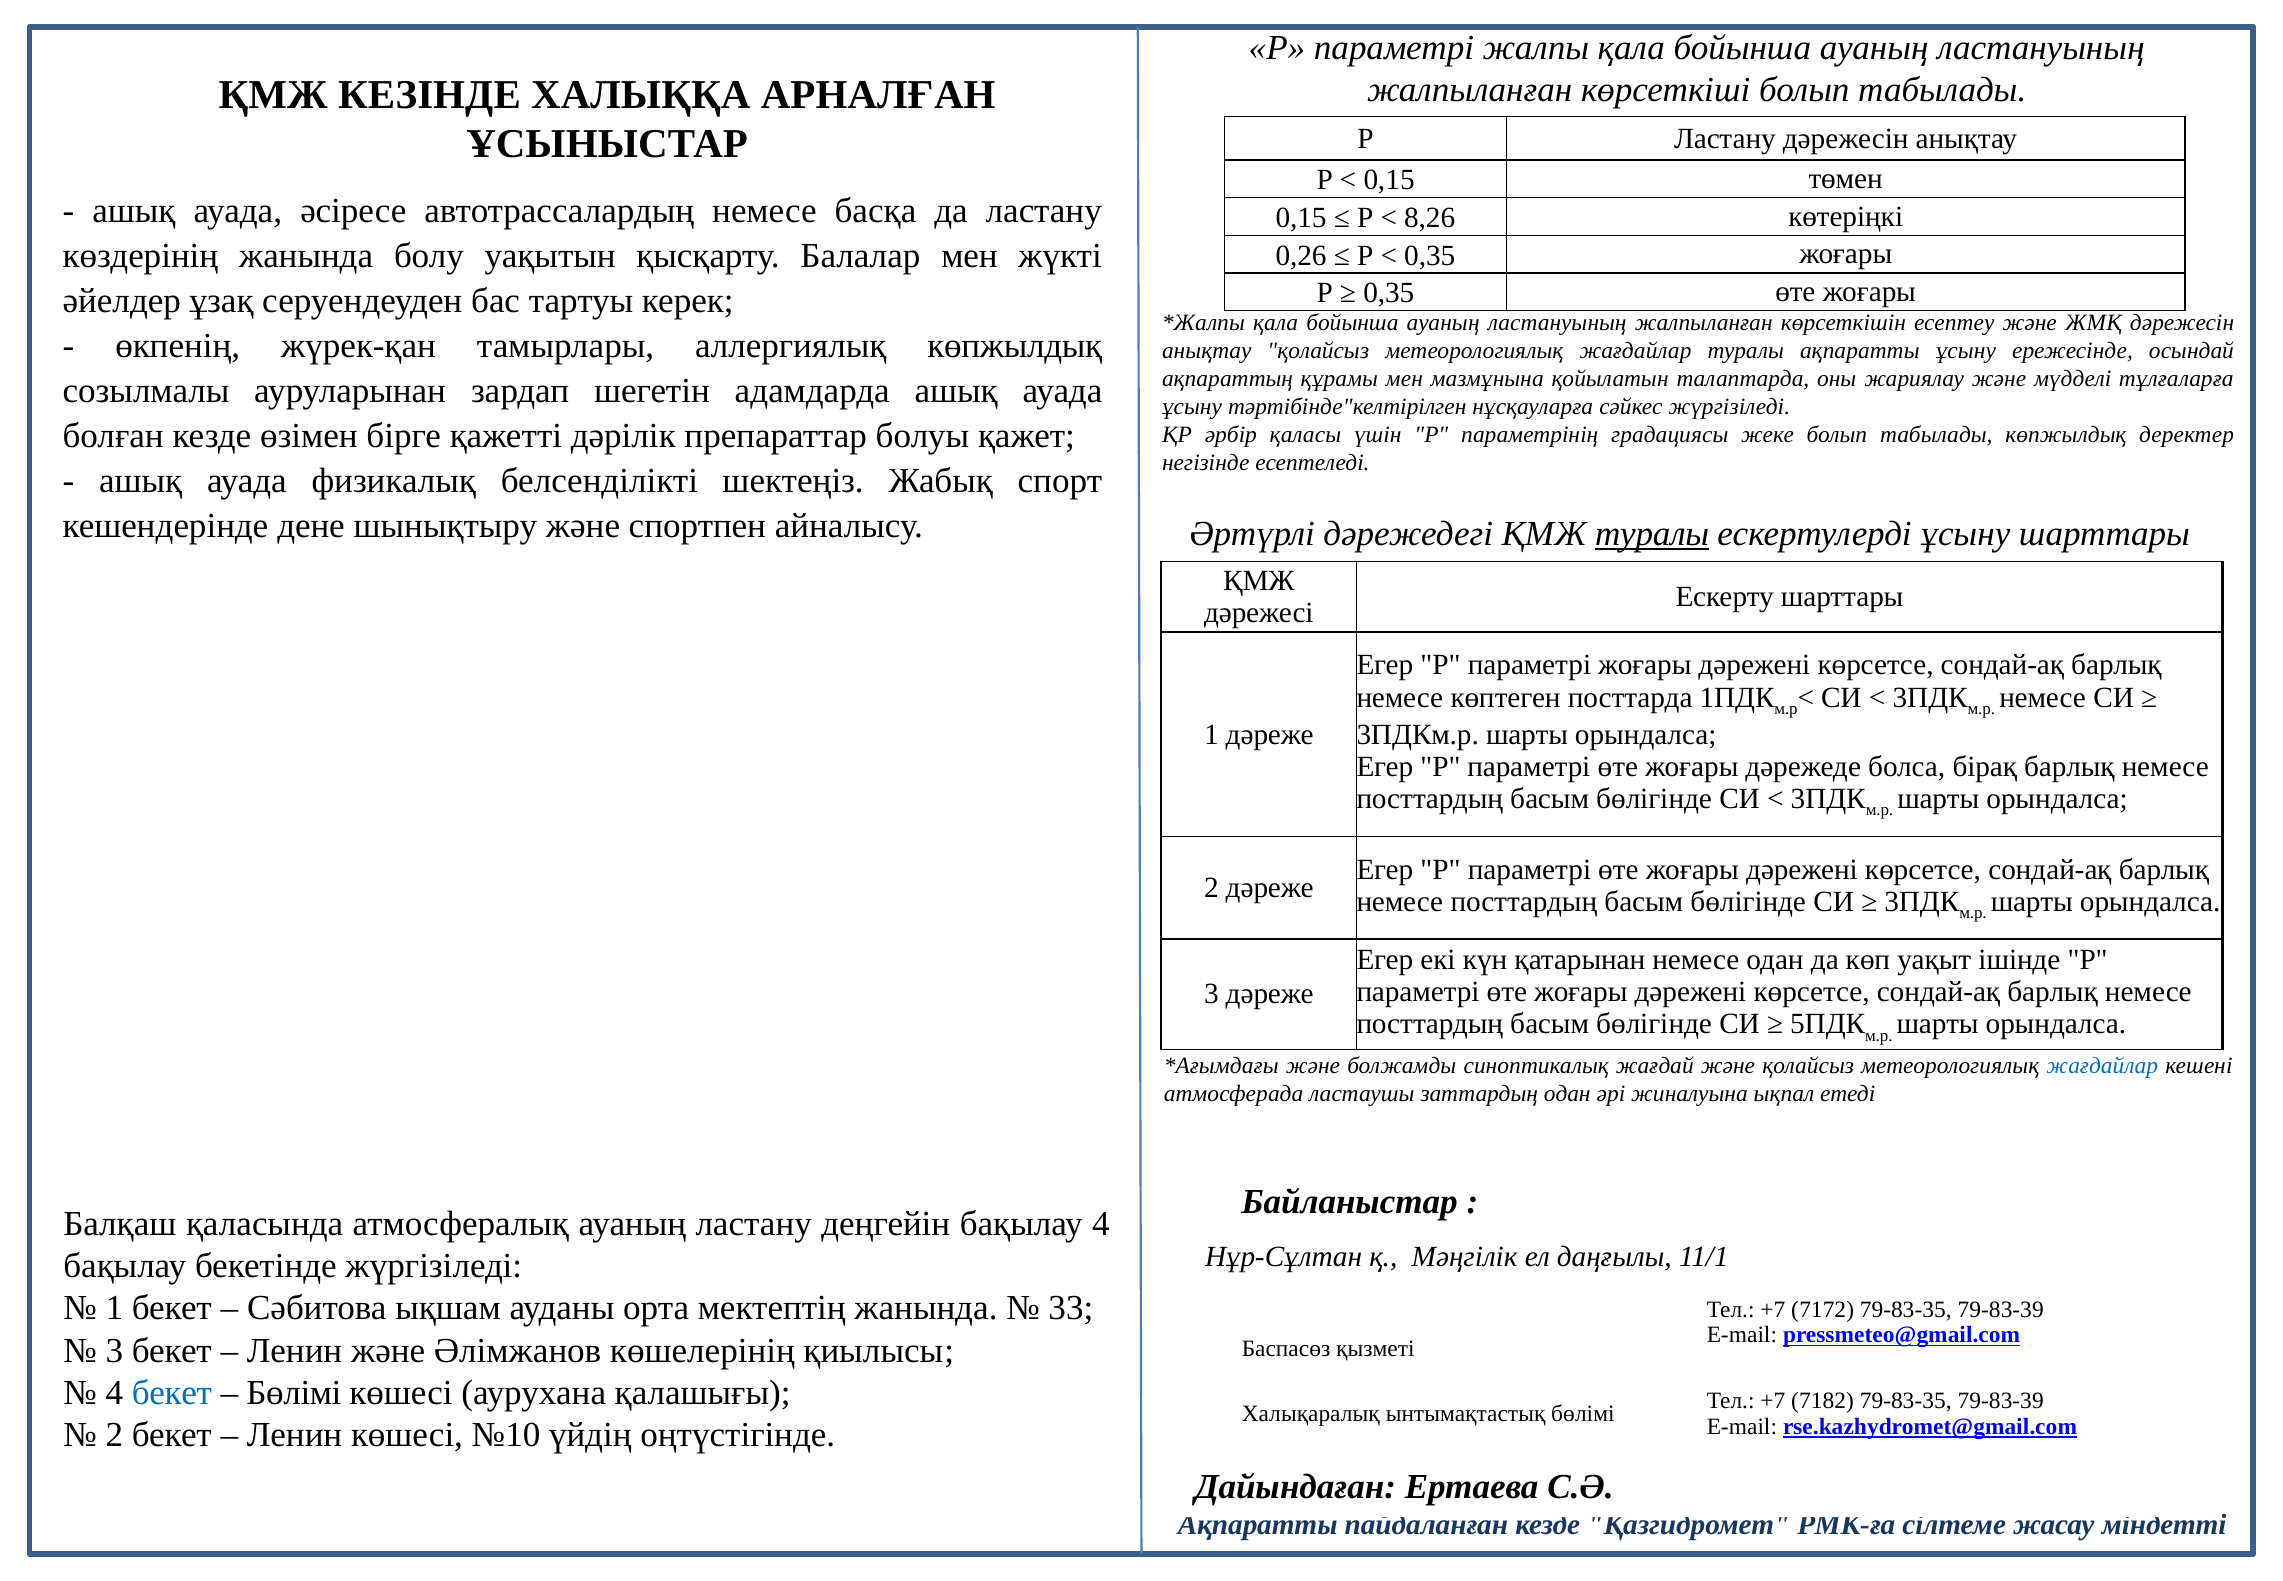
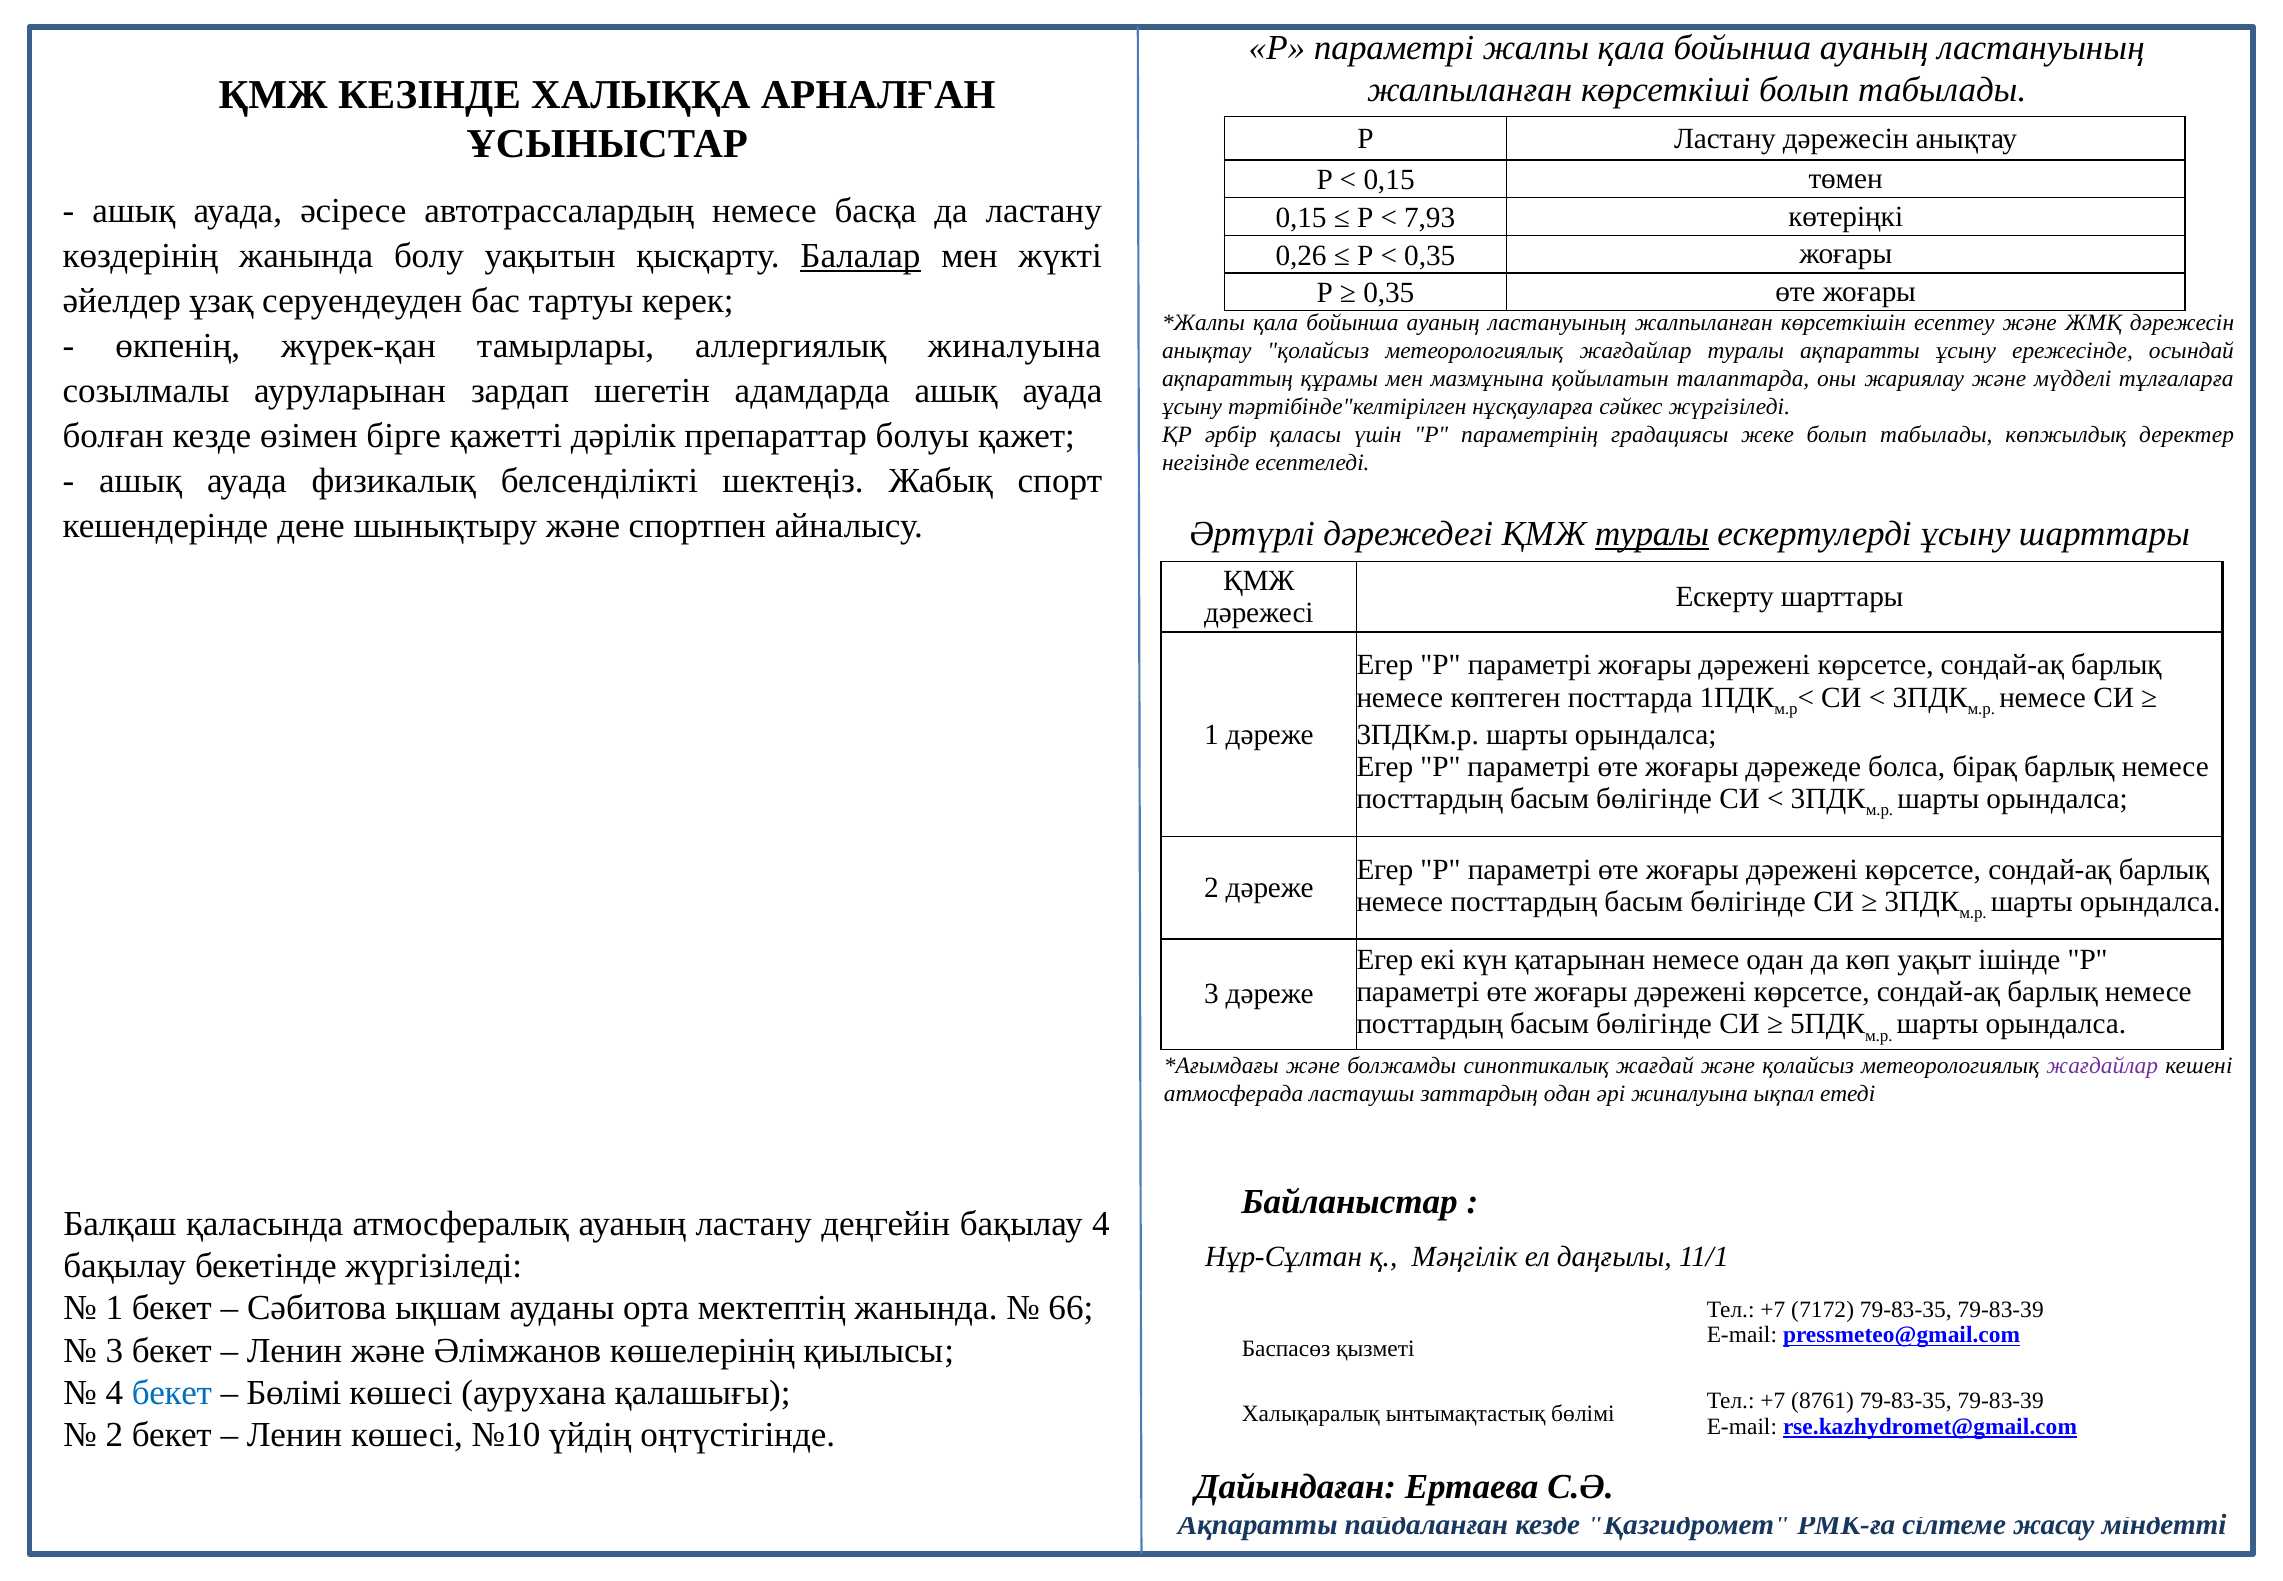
8,26: 8,26 -> 7,93
Балалар underline: none -> present
аллергиялық көпжылдық: көпжылдық -> жиналуына
жағдайлар at (2102, 1066) colour: blue -> purple
33: 33 -> 66
7182: 7182 -> 8761
